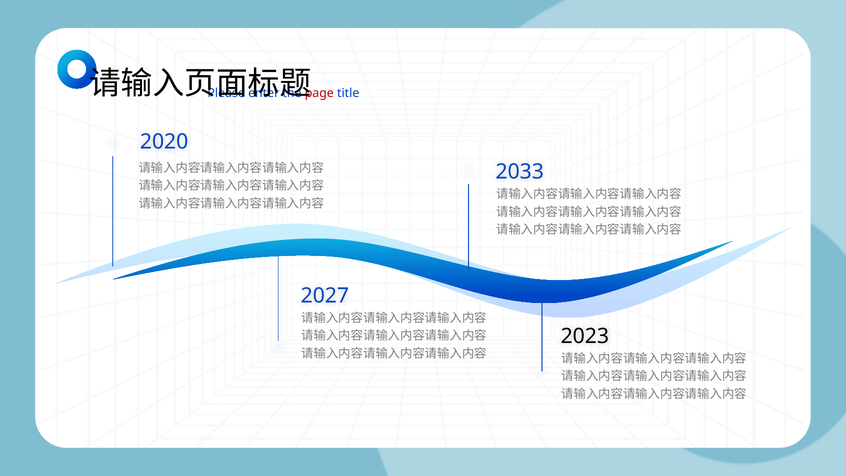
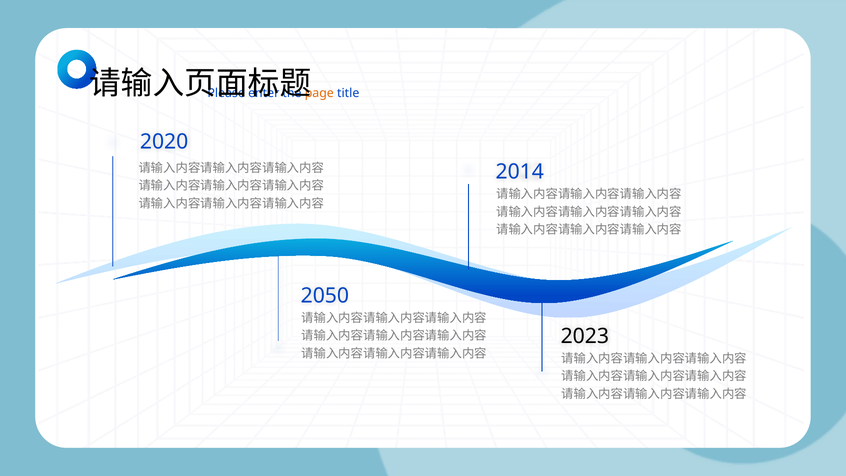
page colour: red -> orange
2033: 2033 -> 2014
2027: 2027 -> 2050
